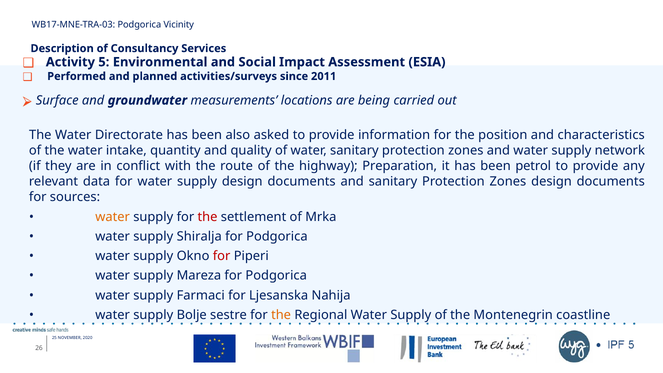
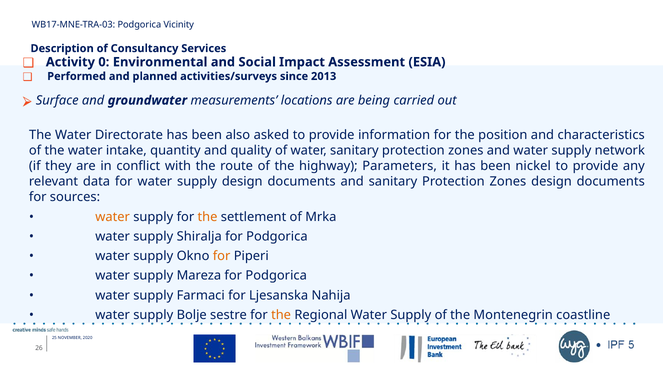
5: 5 -> 0
2011: 2011 -> 2013
Preparation: Preparation -> Parameters
petrol: petrol -> nickel
the at (208, 217) colour: red -> orange
for at (222, 256) colour: red -> orange
